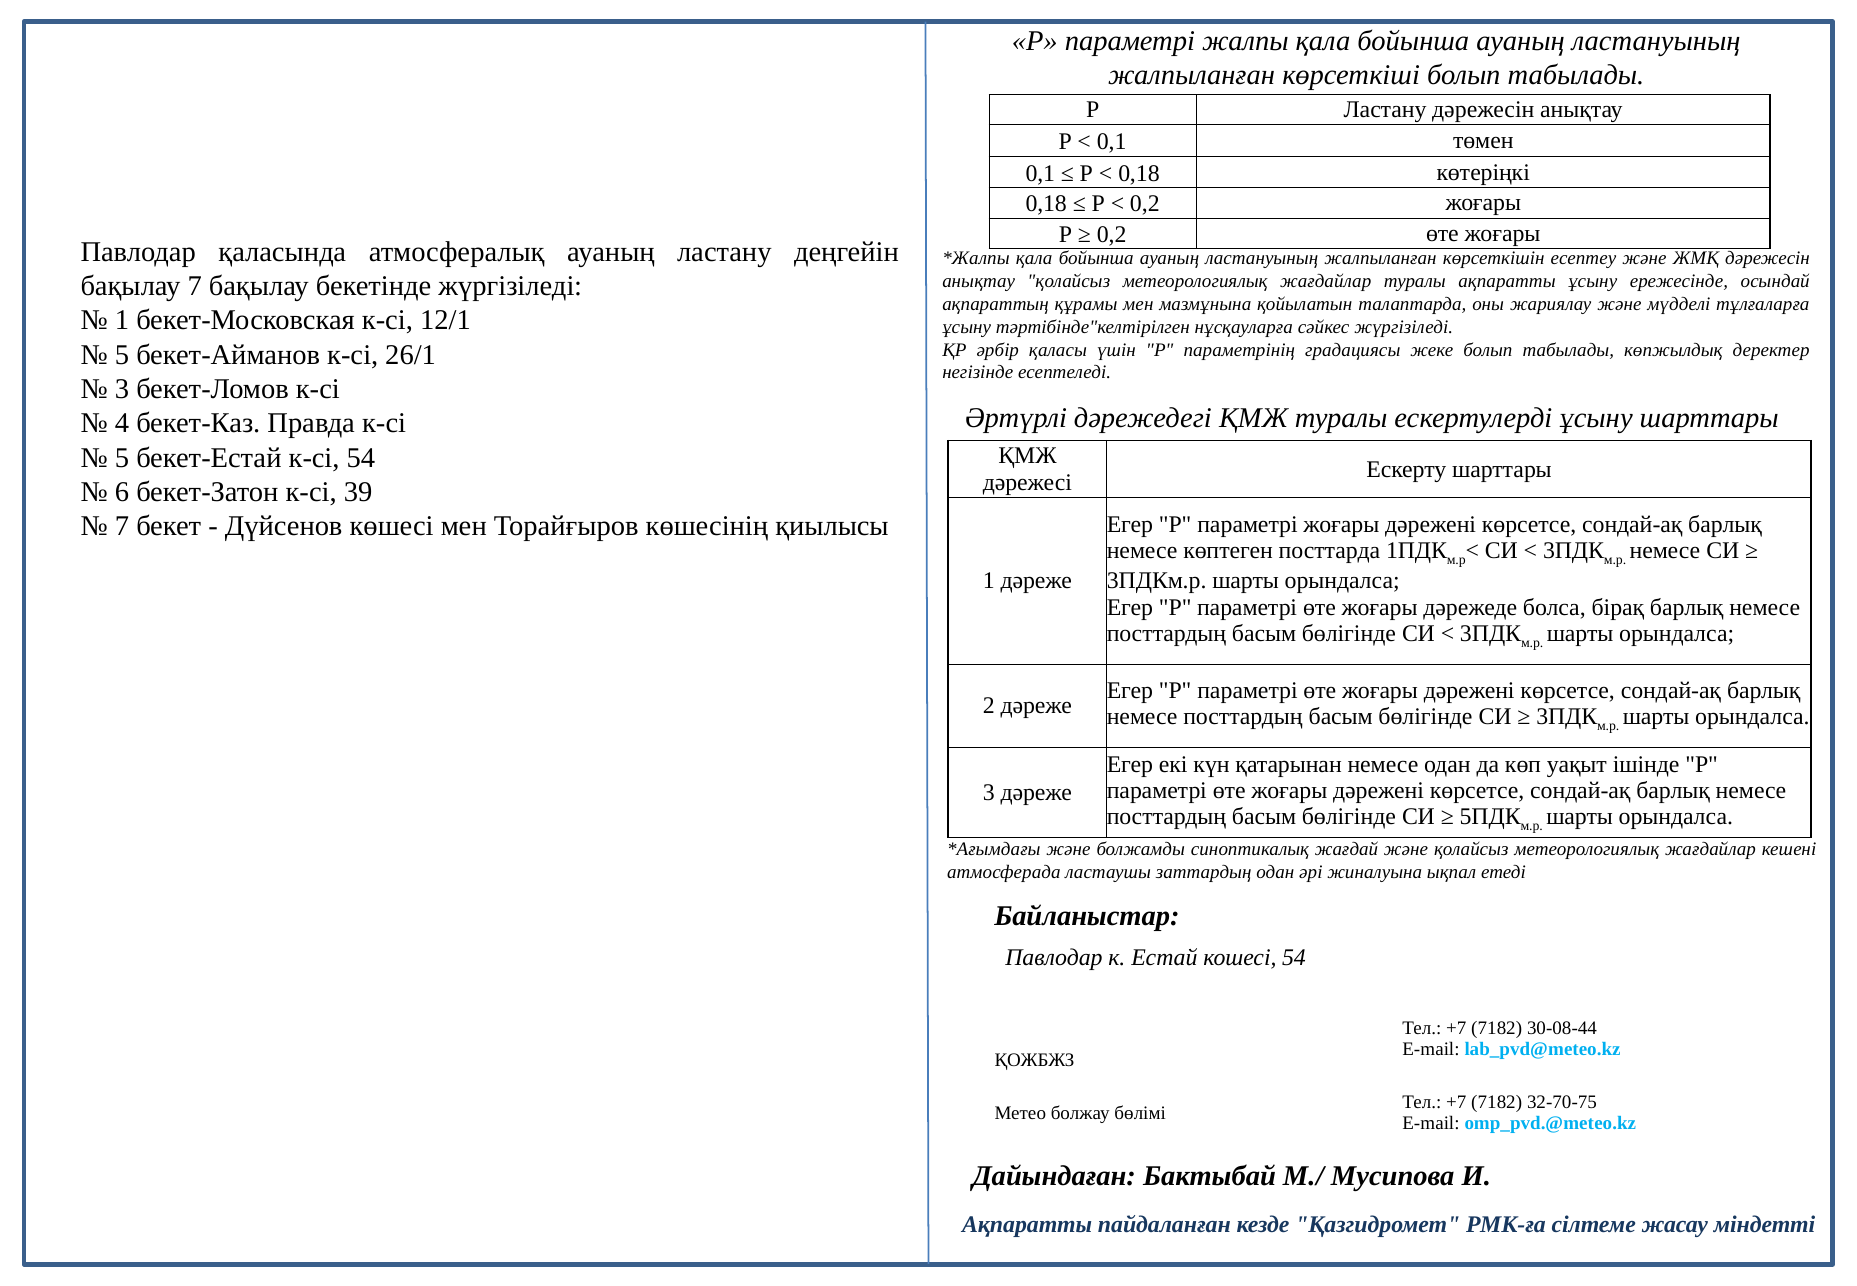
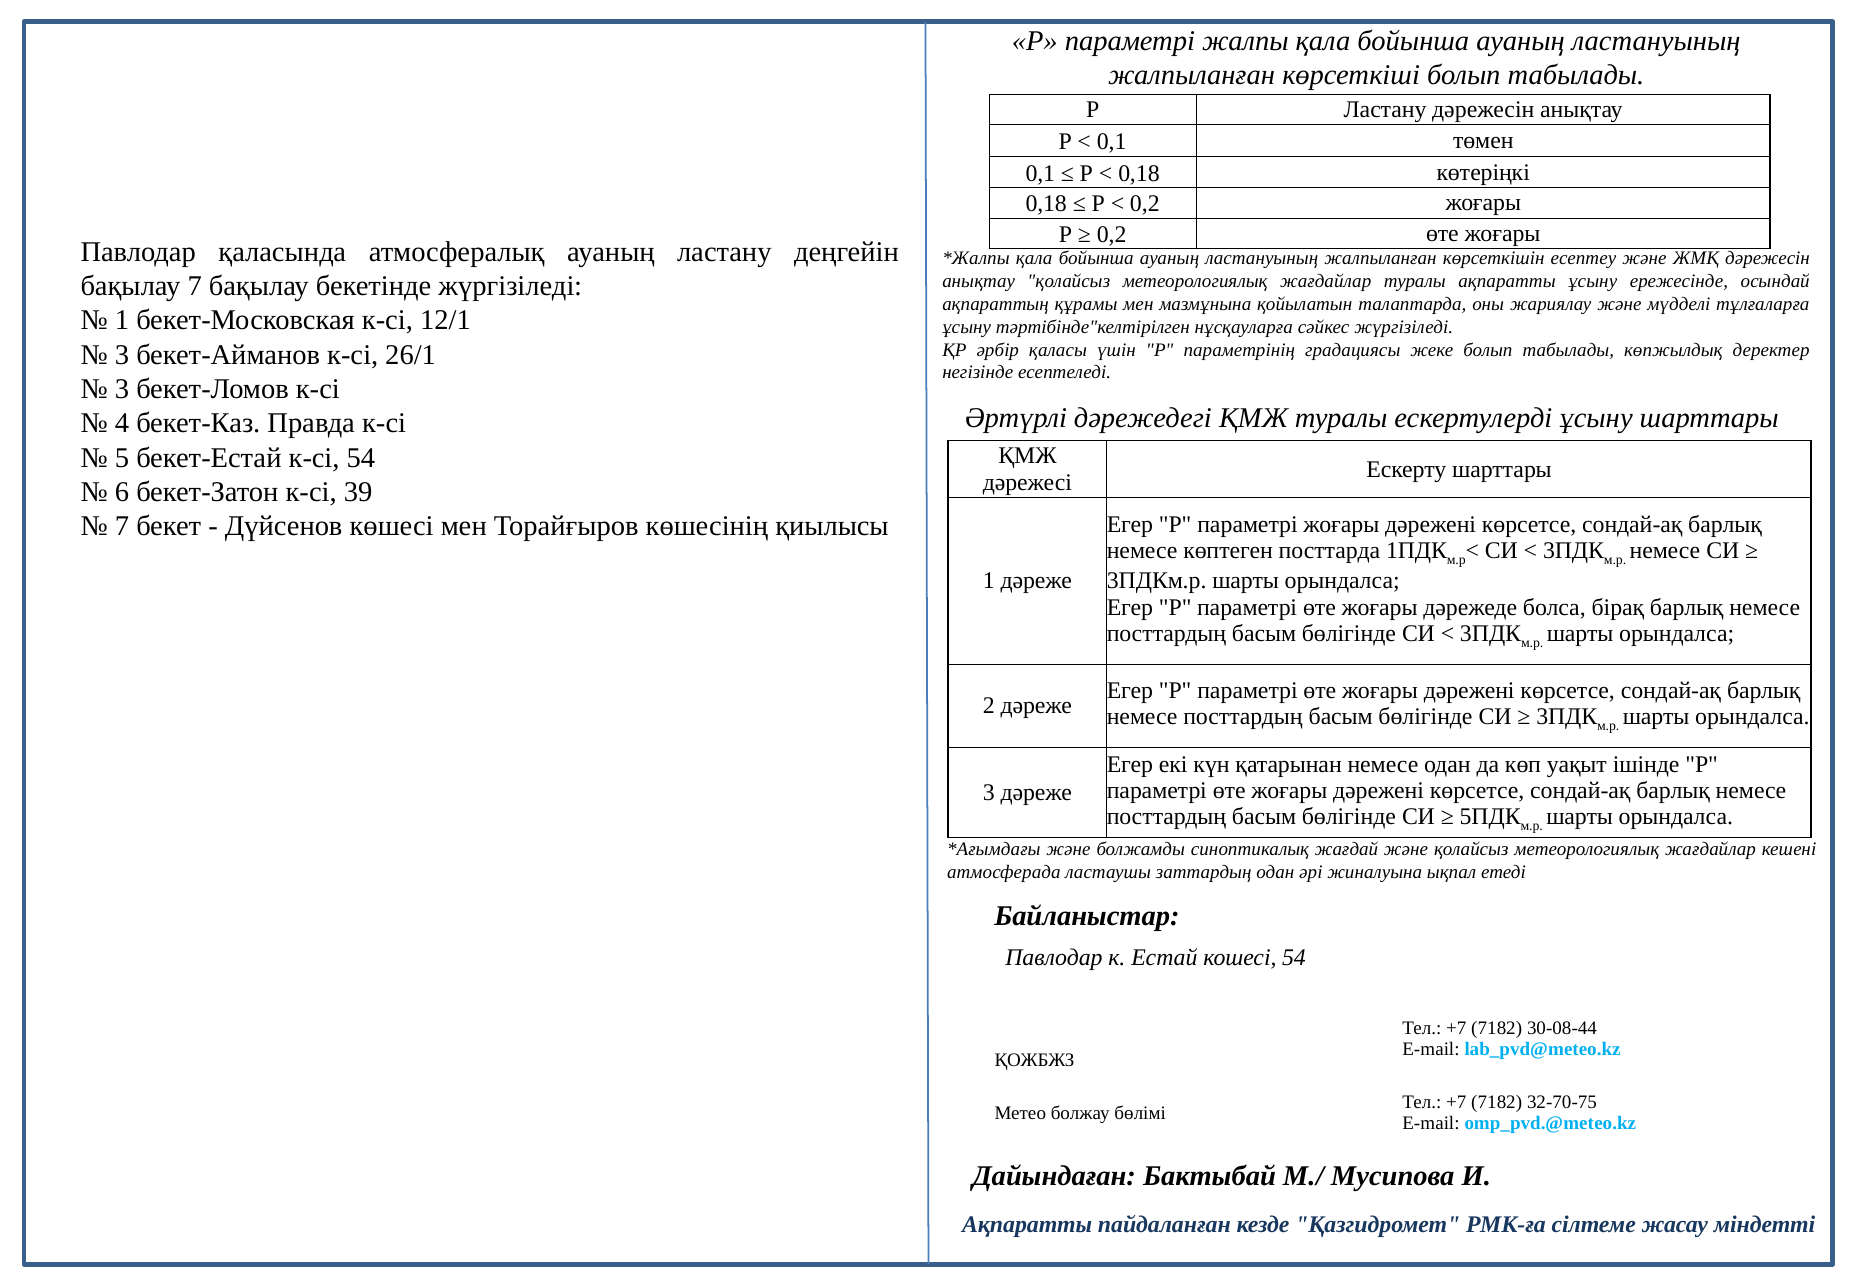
5 at (122, 355): 5 -> 3
